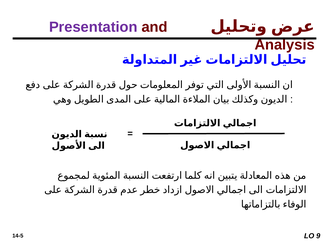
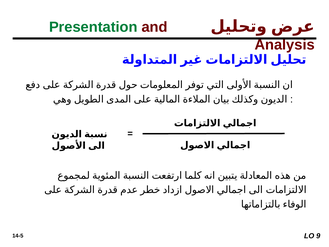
Presentation colour: purple -> green
